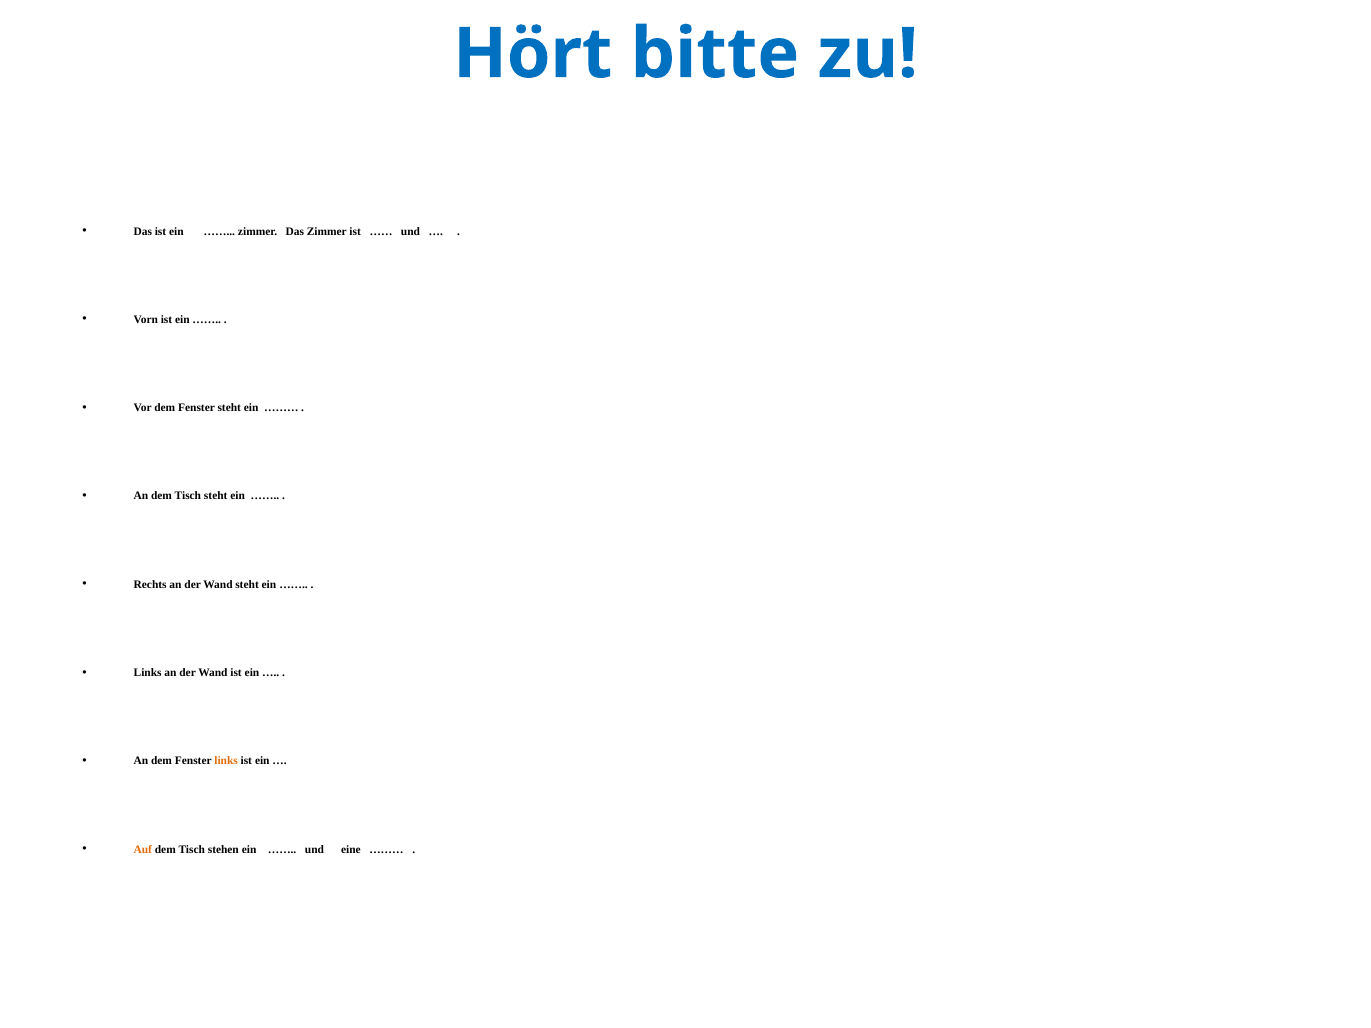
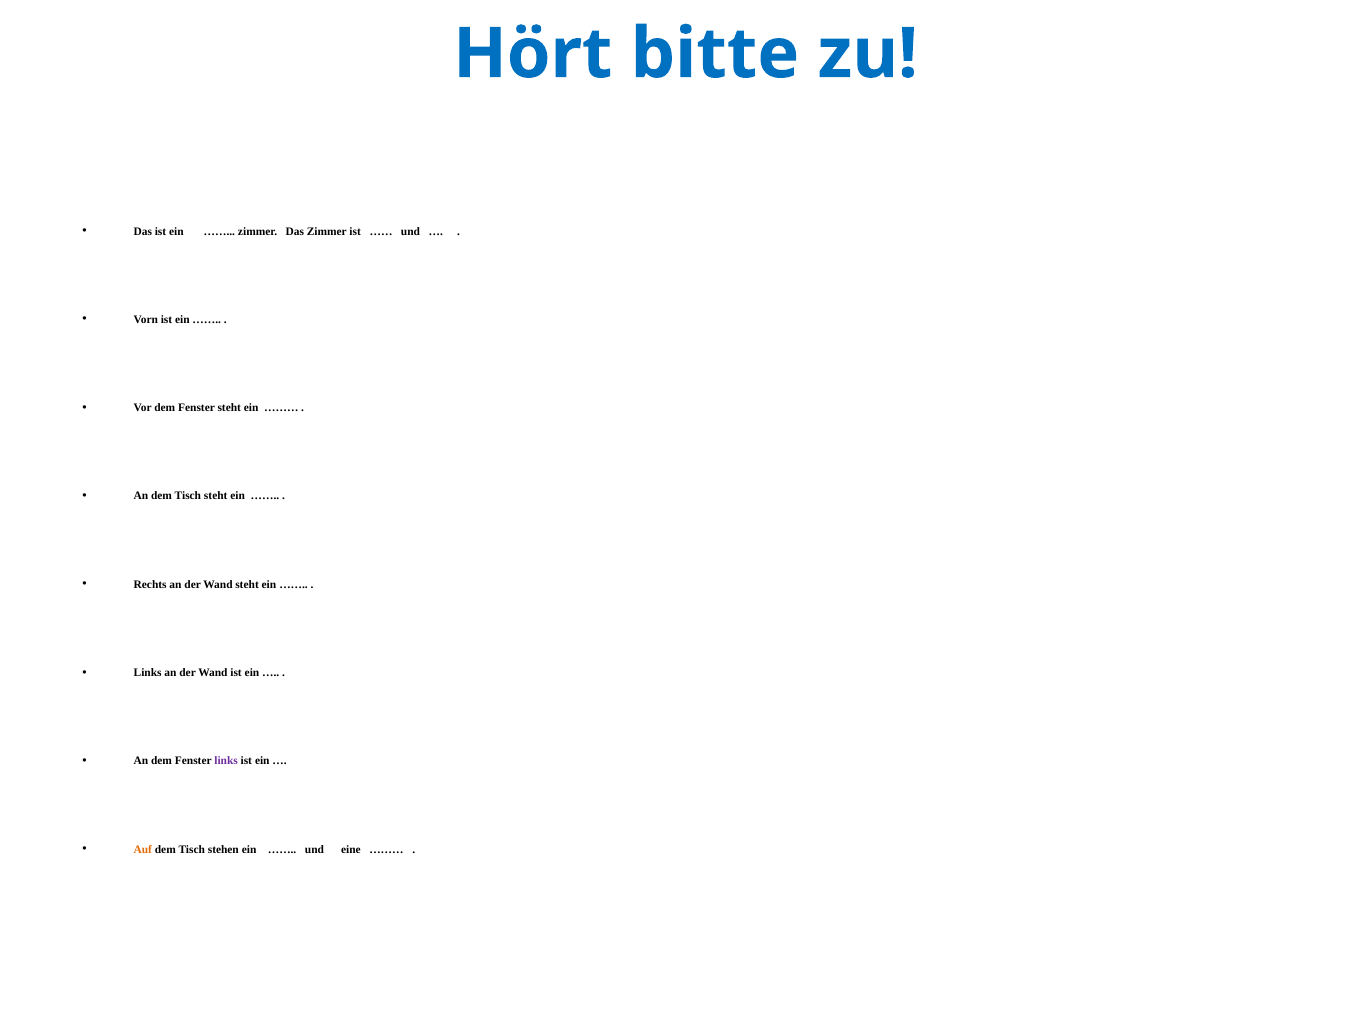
links at (226, 761) colour: orange -> purple
